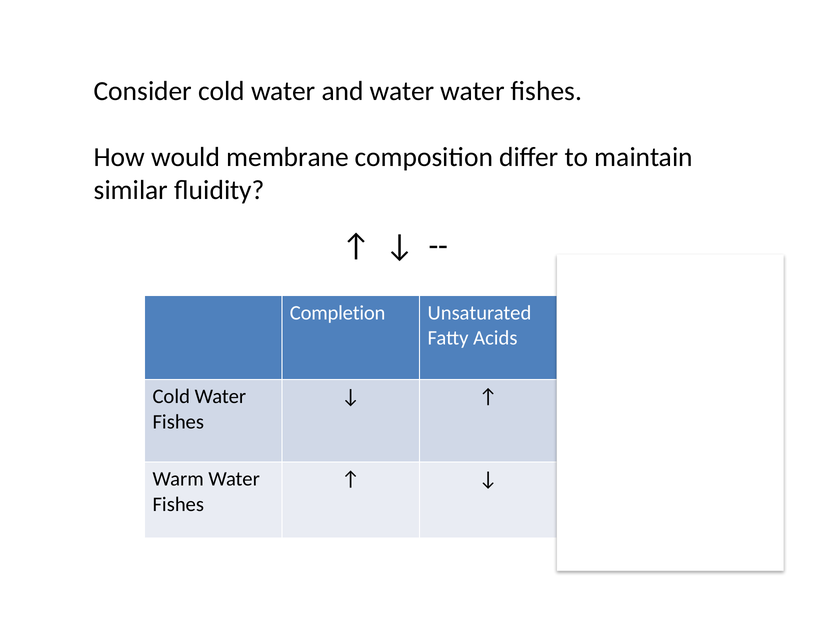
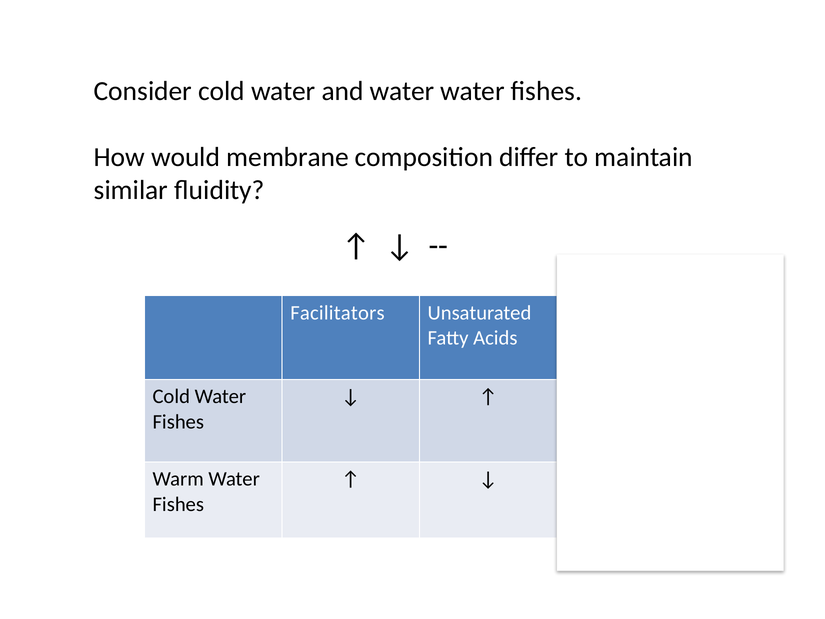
Completion: Completion -> Facilitators
